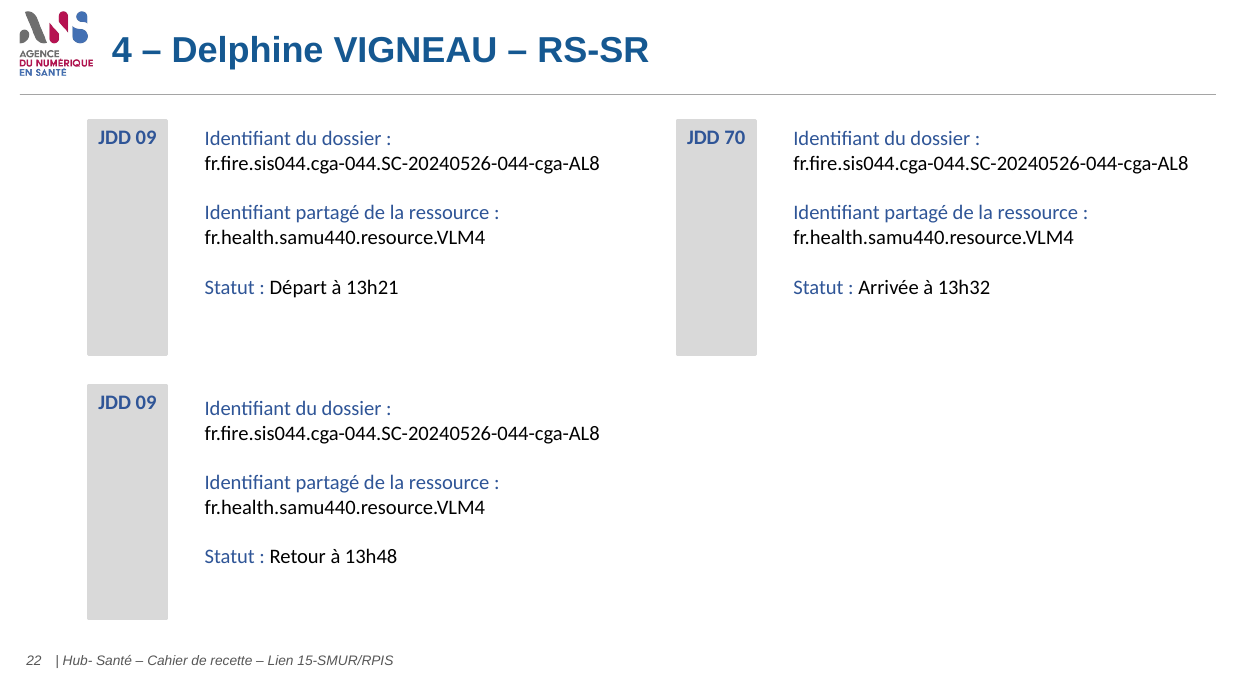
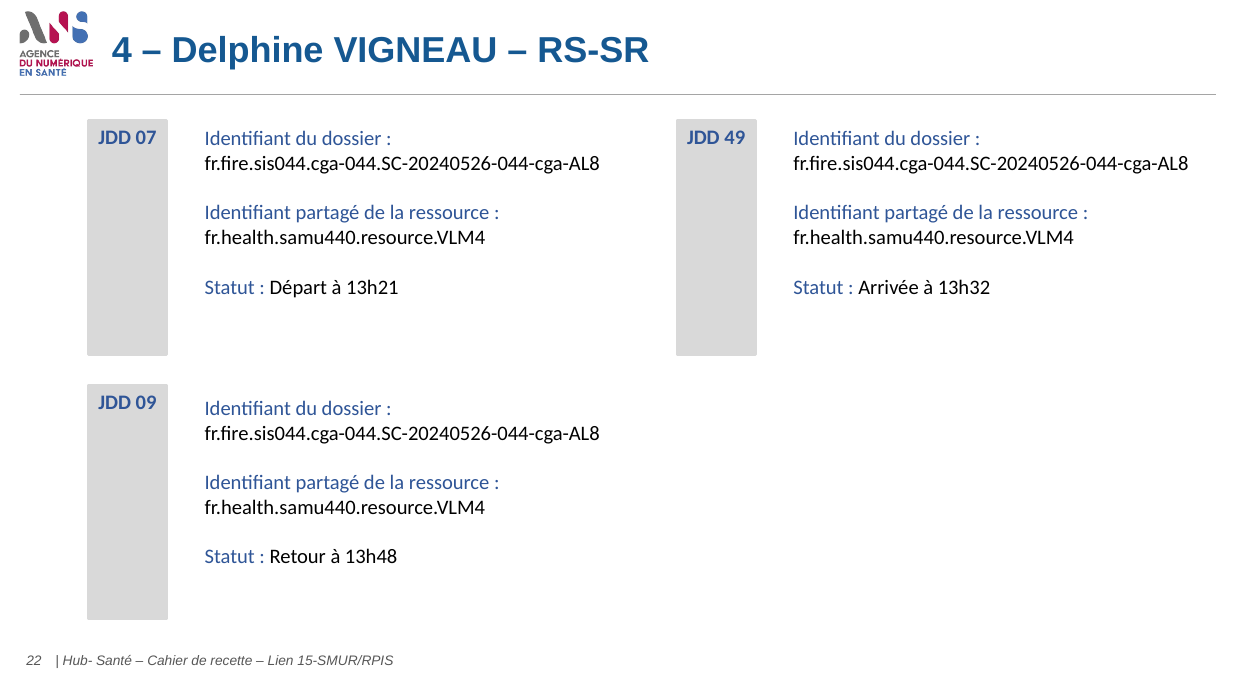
09 at (146, 138): 09 -> 07
70: 70 -> 49
